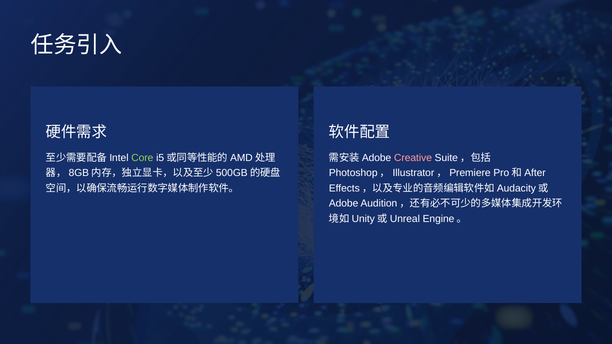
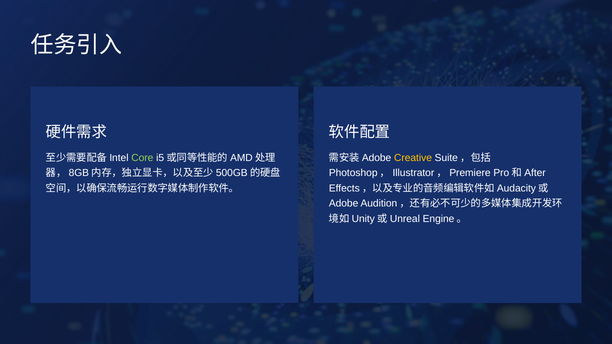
Creative colour: pink -> yellow
